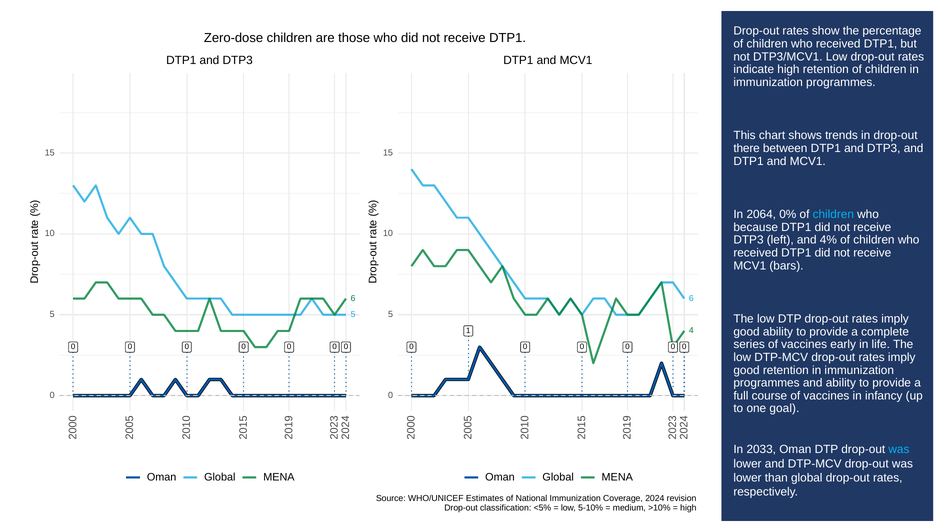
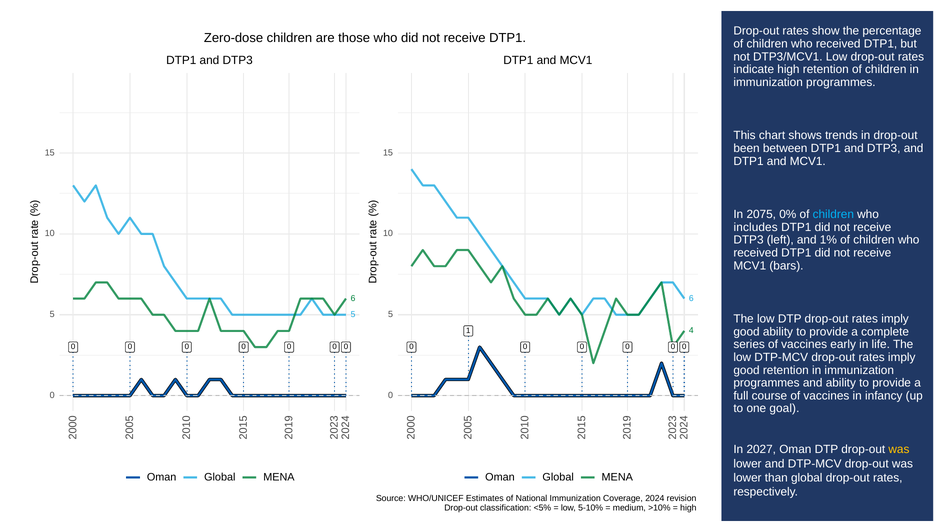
there: there -> been
2064: 2064 -> 2075
because: because -> includes
4%: 4% -> 1%
2033: 2033 -> 2027
was at (899, 449) colour: light blue -> yellow
